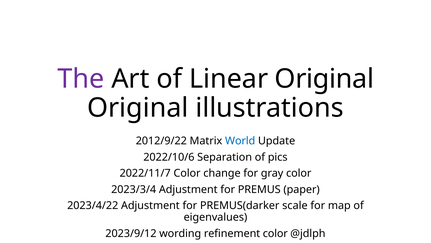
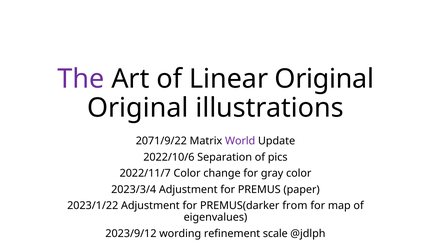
2012/9/22: 2012/9/22 -> 2071/9/22
World colour: blue -> purple
2023/4/22: 2023/4/22 -> 2023/1/22
scale: scale -> from
refinement color: color -> scale
